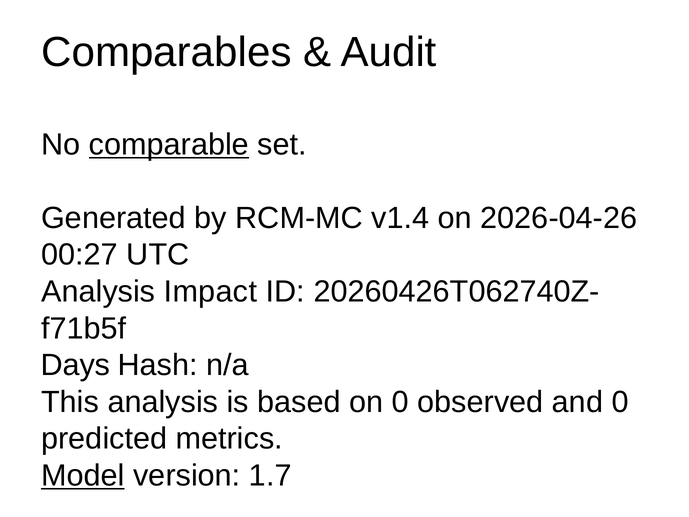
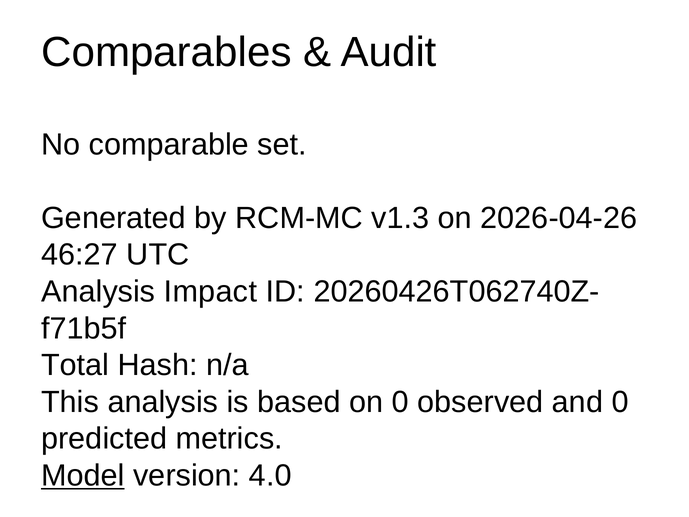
comparable underline: present -> none
v1.4: v1.4 -> v1.3
00:27: 00:27 -> 46:27
Days: Days -> Total
1.7: 1.7 -> 4.0
